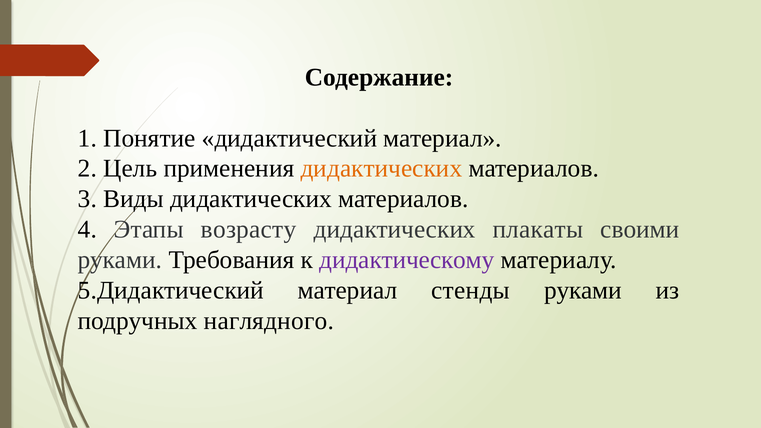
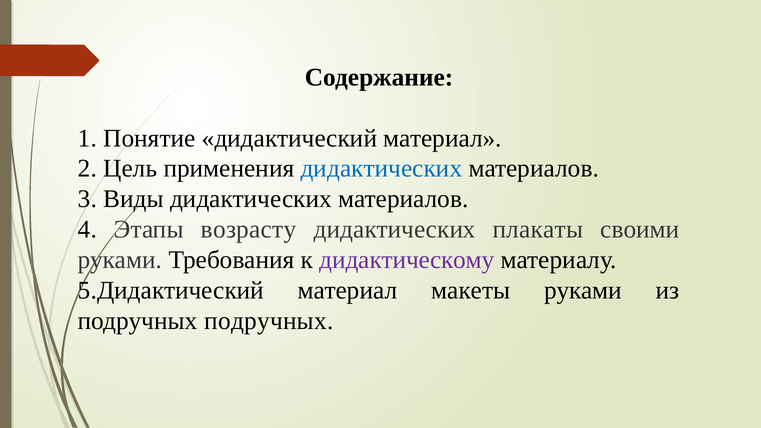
дидактических at (381, 169) colour: orange -> blue
стенды: стенды -> макеты
подручных наглядного: наглядного -> подручных
